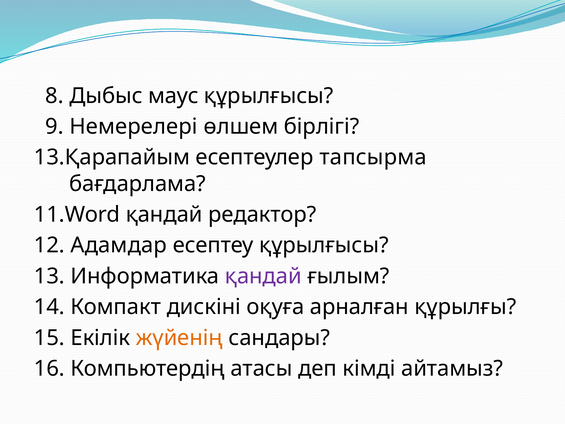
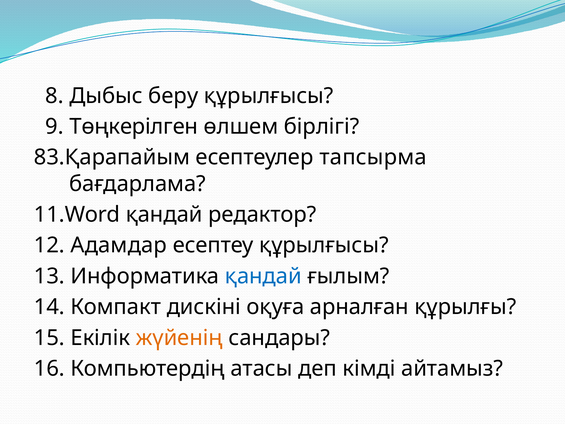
маус: маус -> беру
Немерелері: Немерелері -> Төңкерілген
13.Қарапайым: 13.Қарапайым -> 83.Қарапайым
қандай at (263, 276) colour: purple -> blue
